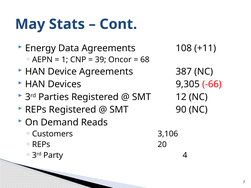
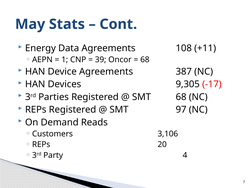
-66: -66 -> -17
SMT 12: 12 -> 68
90: 90 -> 97
